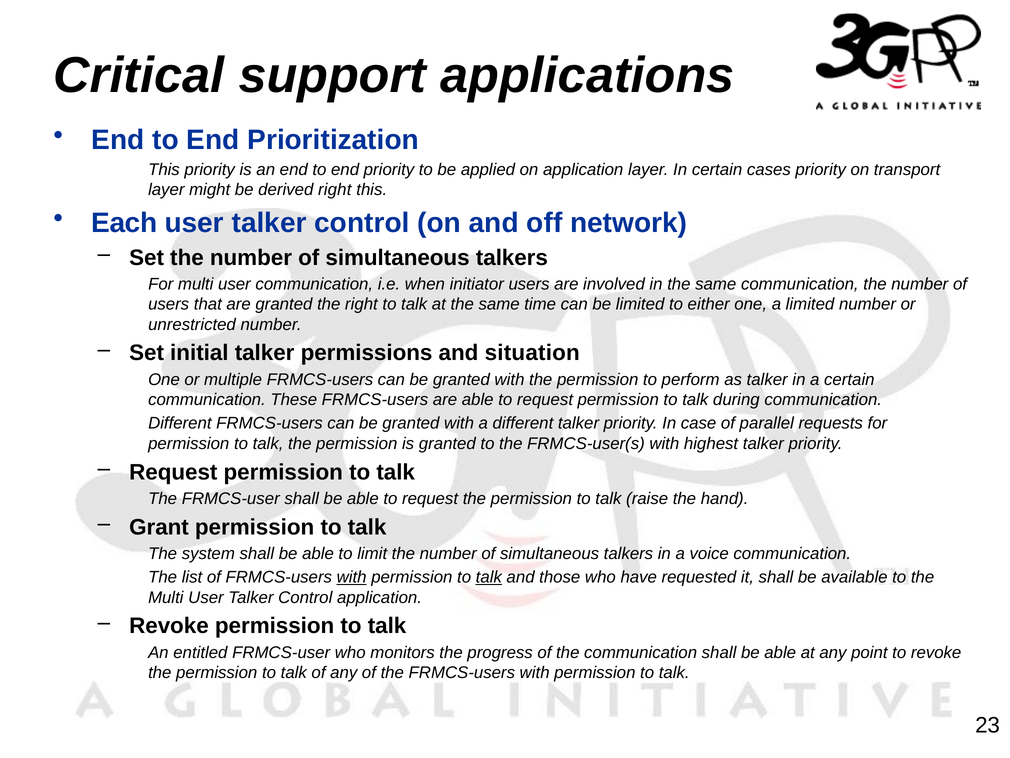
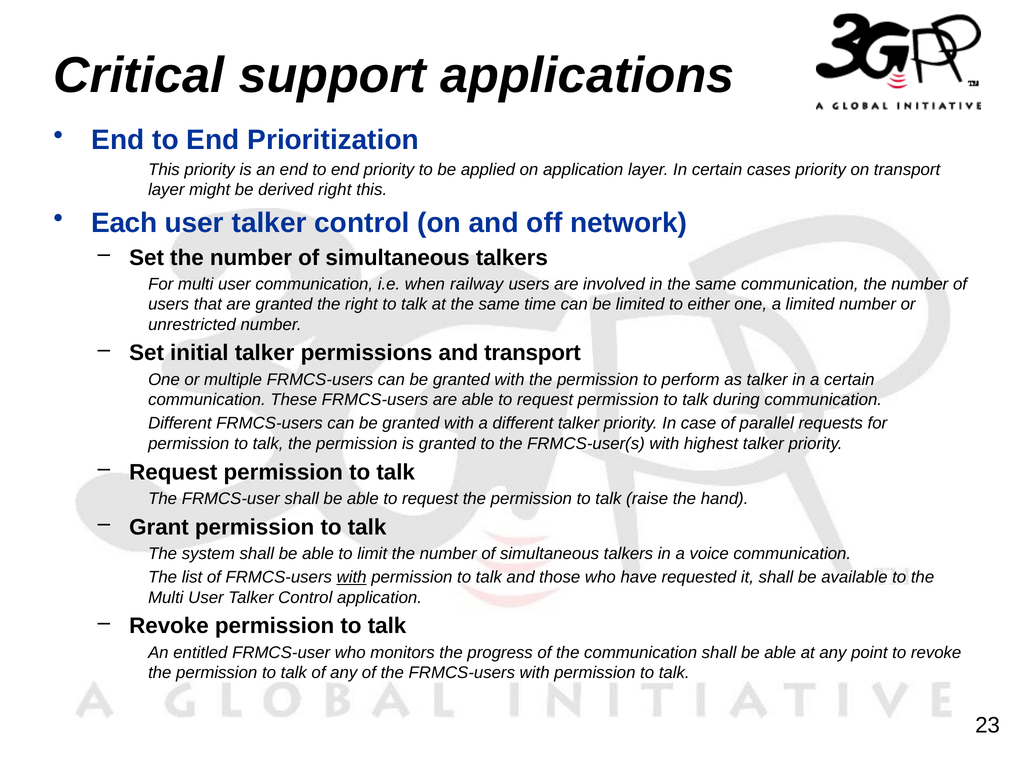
initiator: initiator -> railway
and situation: situation -> transport
talk at (489, 577) underline: present -> none
